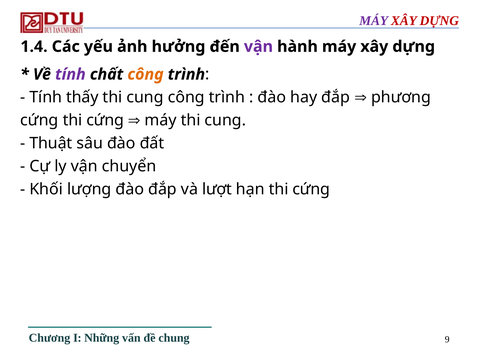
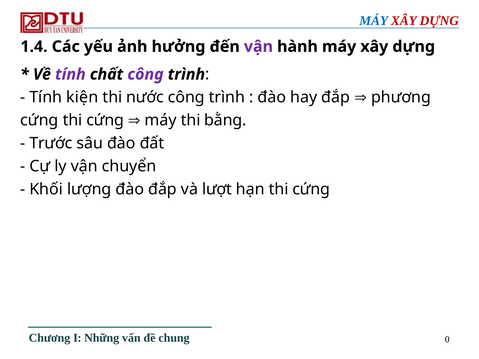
MÁY at (374, 21) colour: purple -> blue
công at (145, 74) colour: orange -> purple
thấy: thấy -> kiện
cung at (145, 97): cung -> nước
máy thi cung: cung -> bằng
Thuật: Thuật -> Trước
9: 9 -> 0
